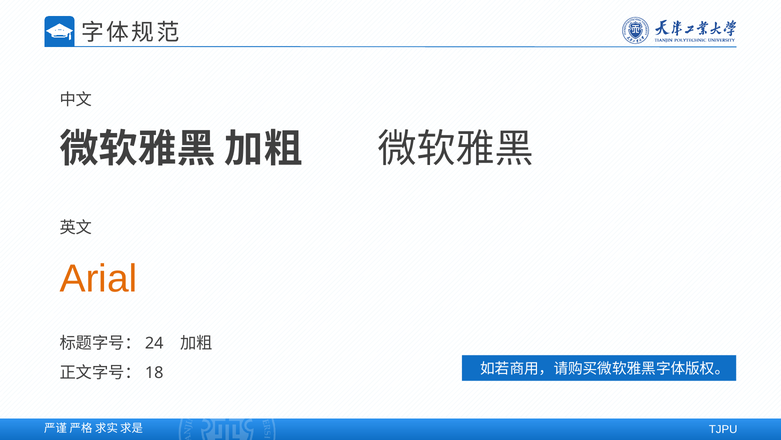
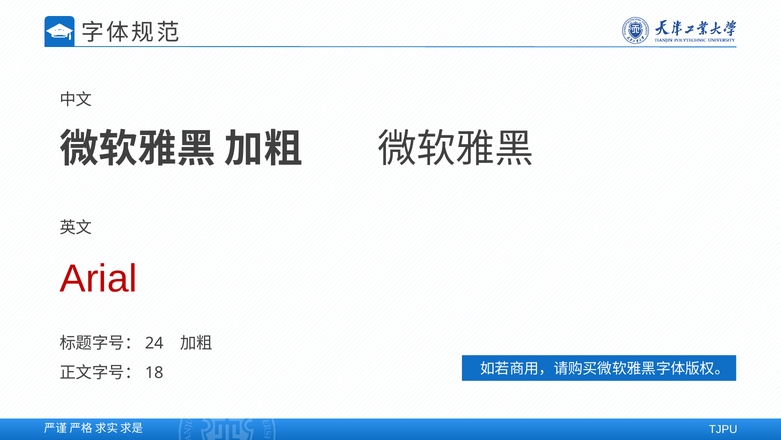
Arial colour: orange -> red
